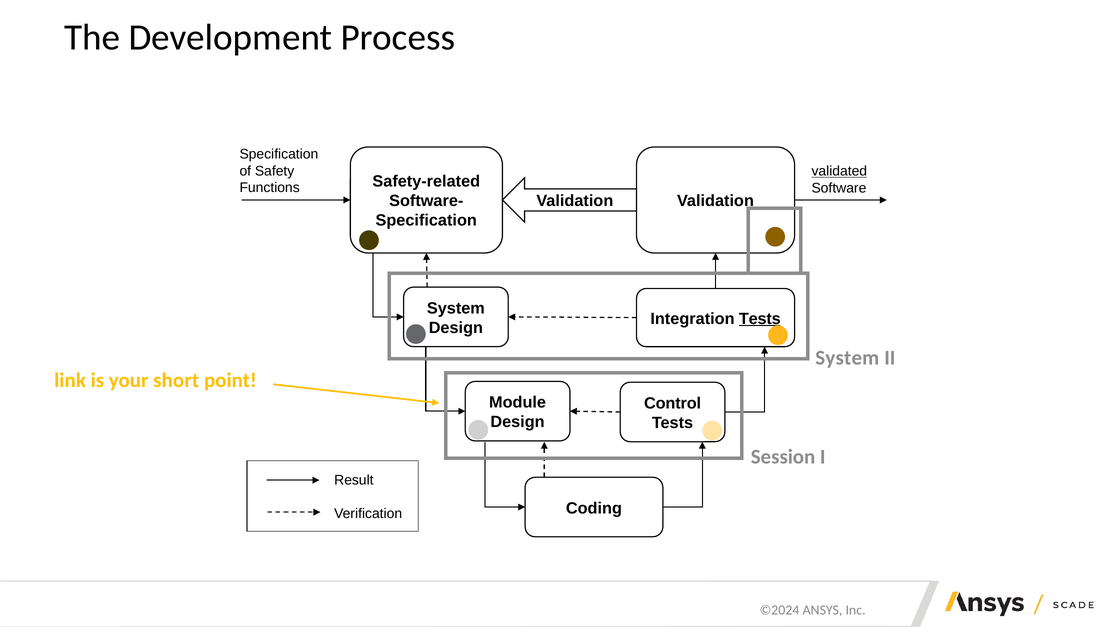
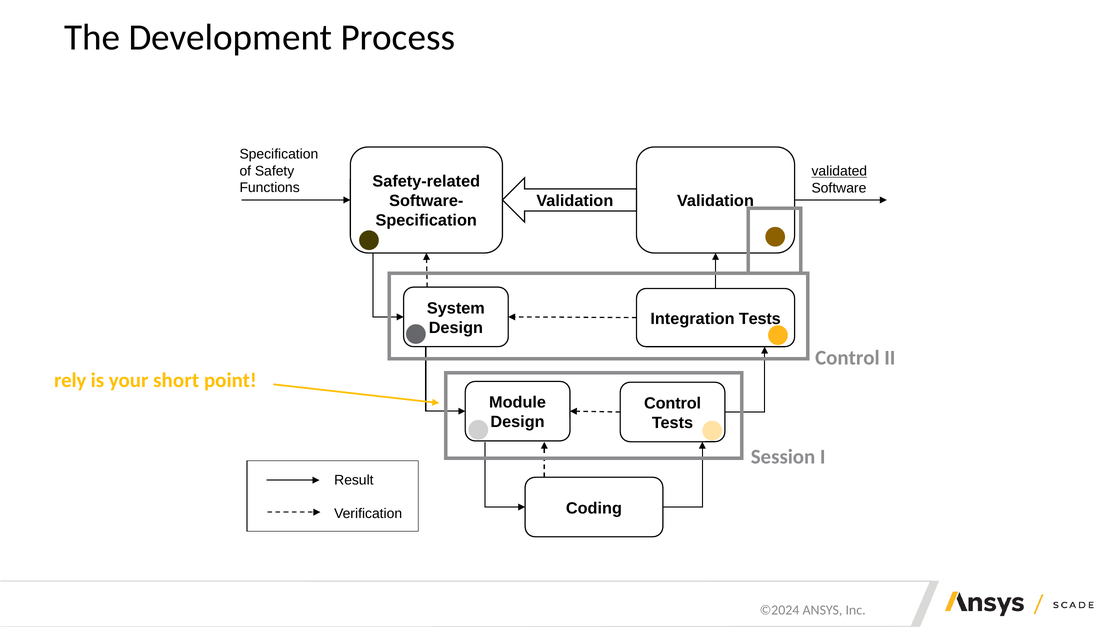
Tests at (760, 319) underline: present -> none
System at (847, 358): System -> Control
link: link -> rely
